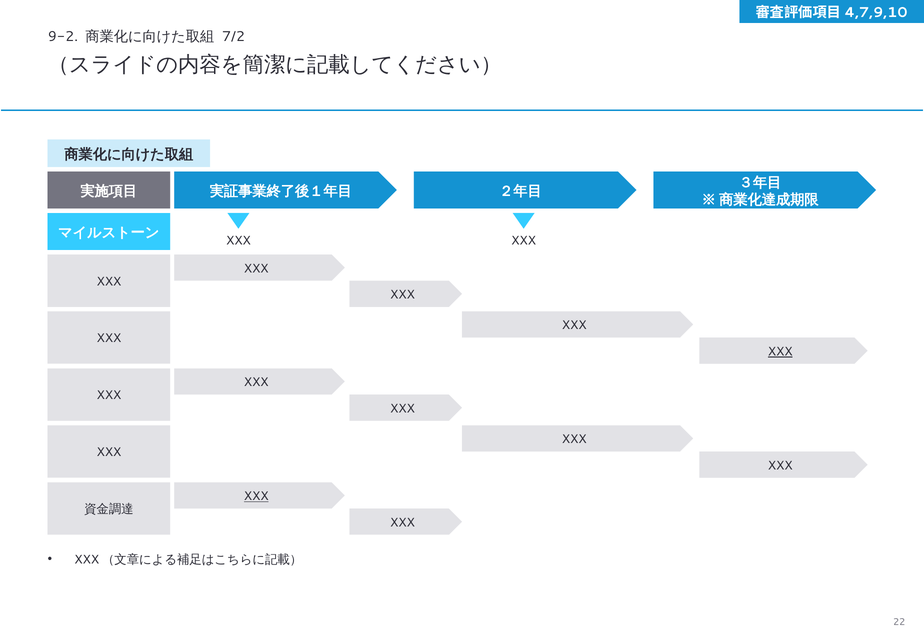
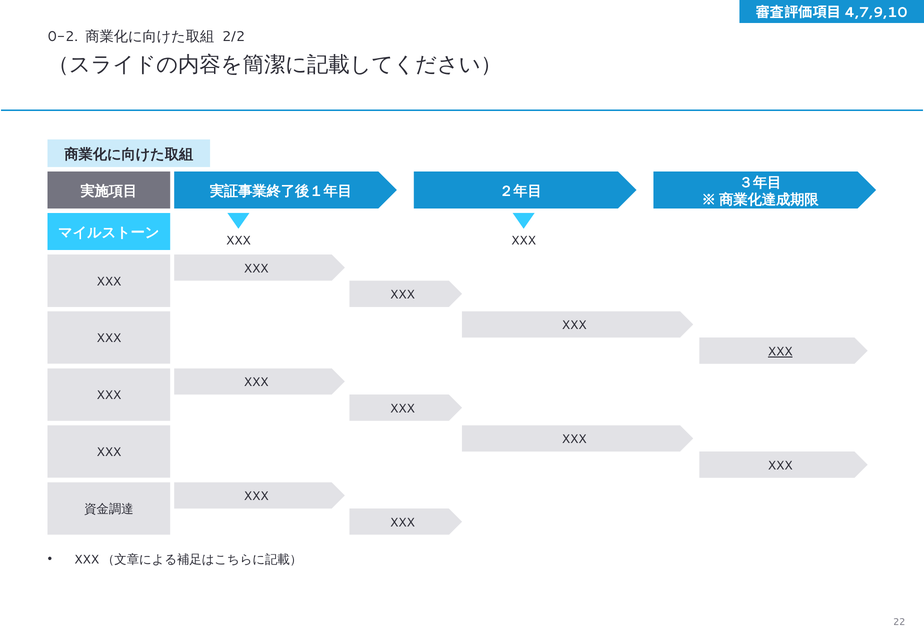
9-2: 9-2 -> 0-2
7/2: 7/2 -> 2/2
XXX at (256, 496) underline: present -> none
